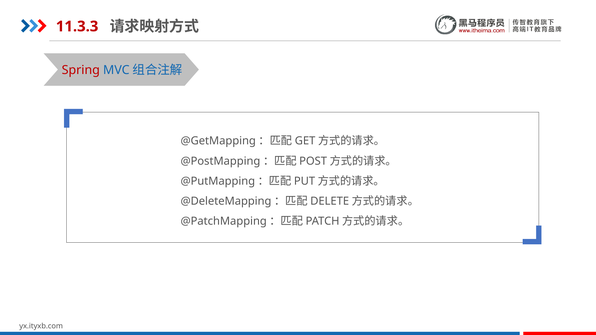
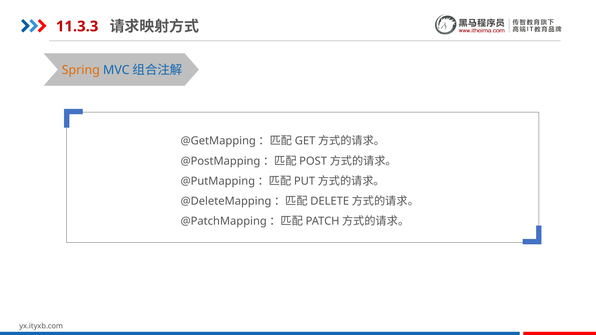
Spring colour: red -> orange
